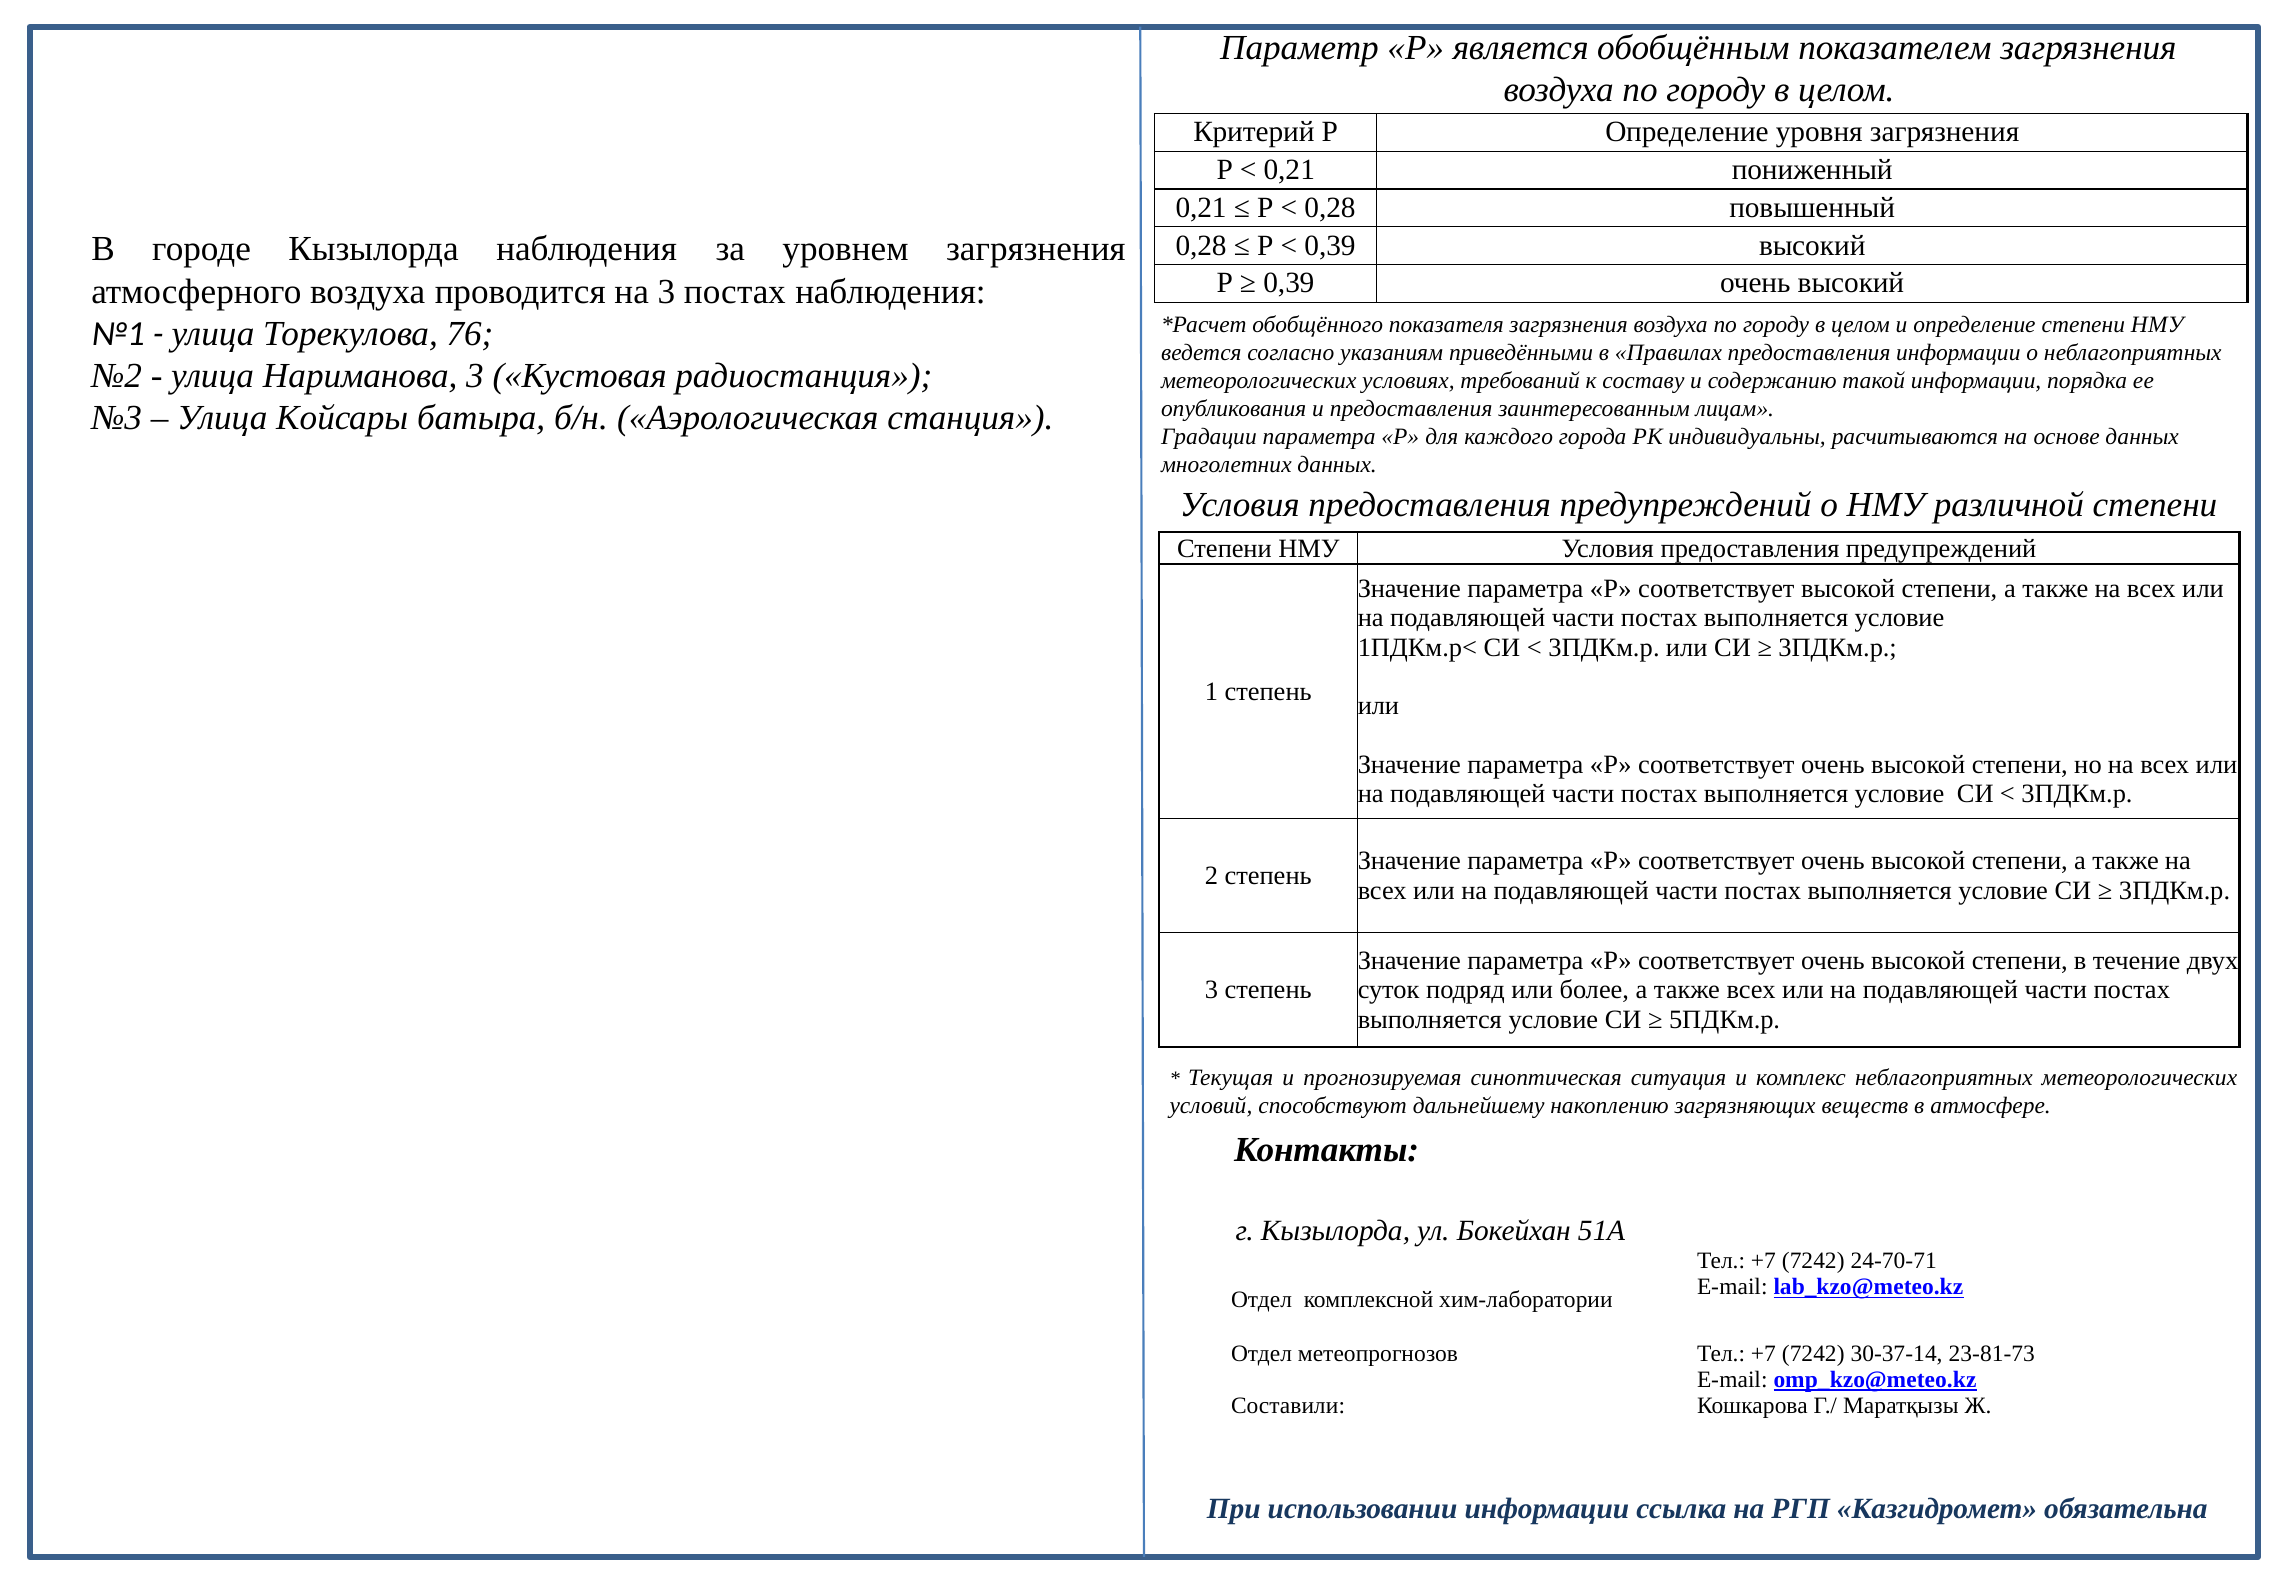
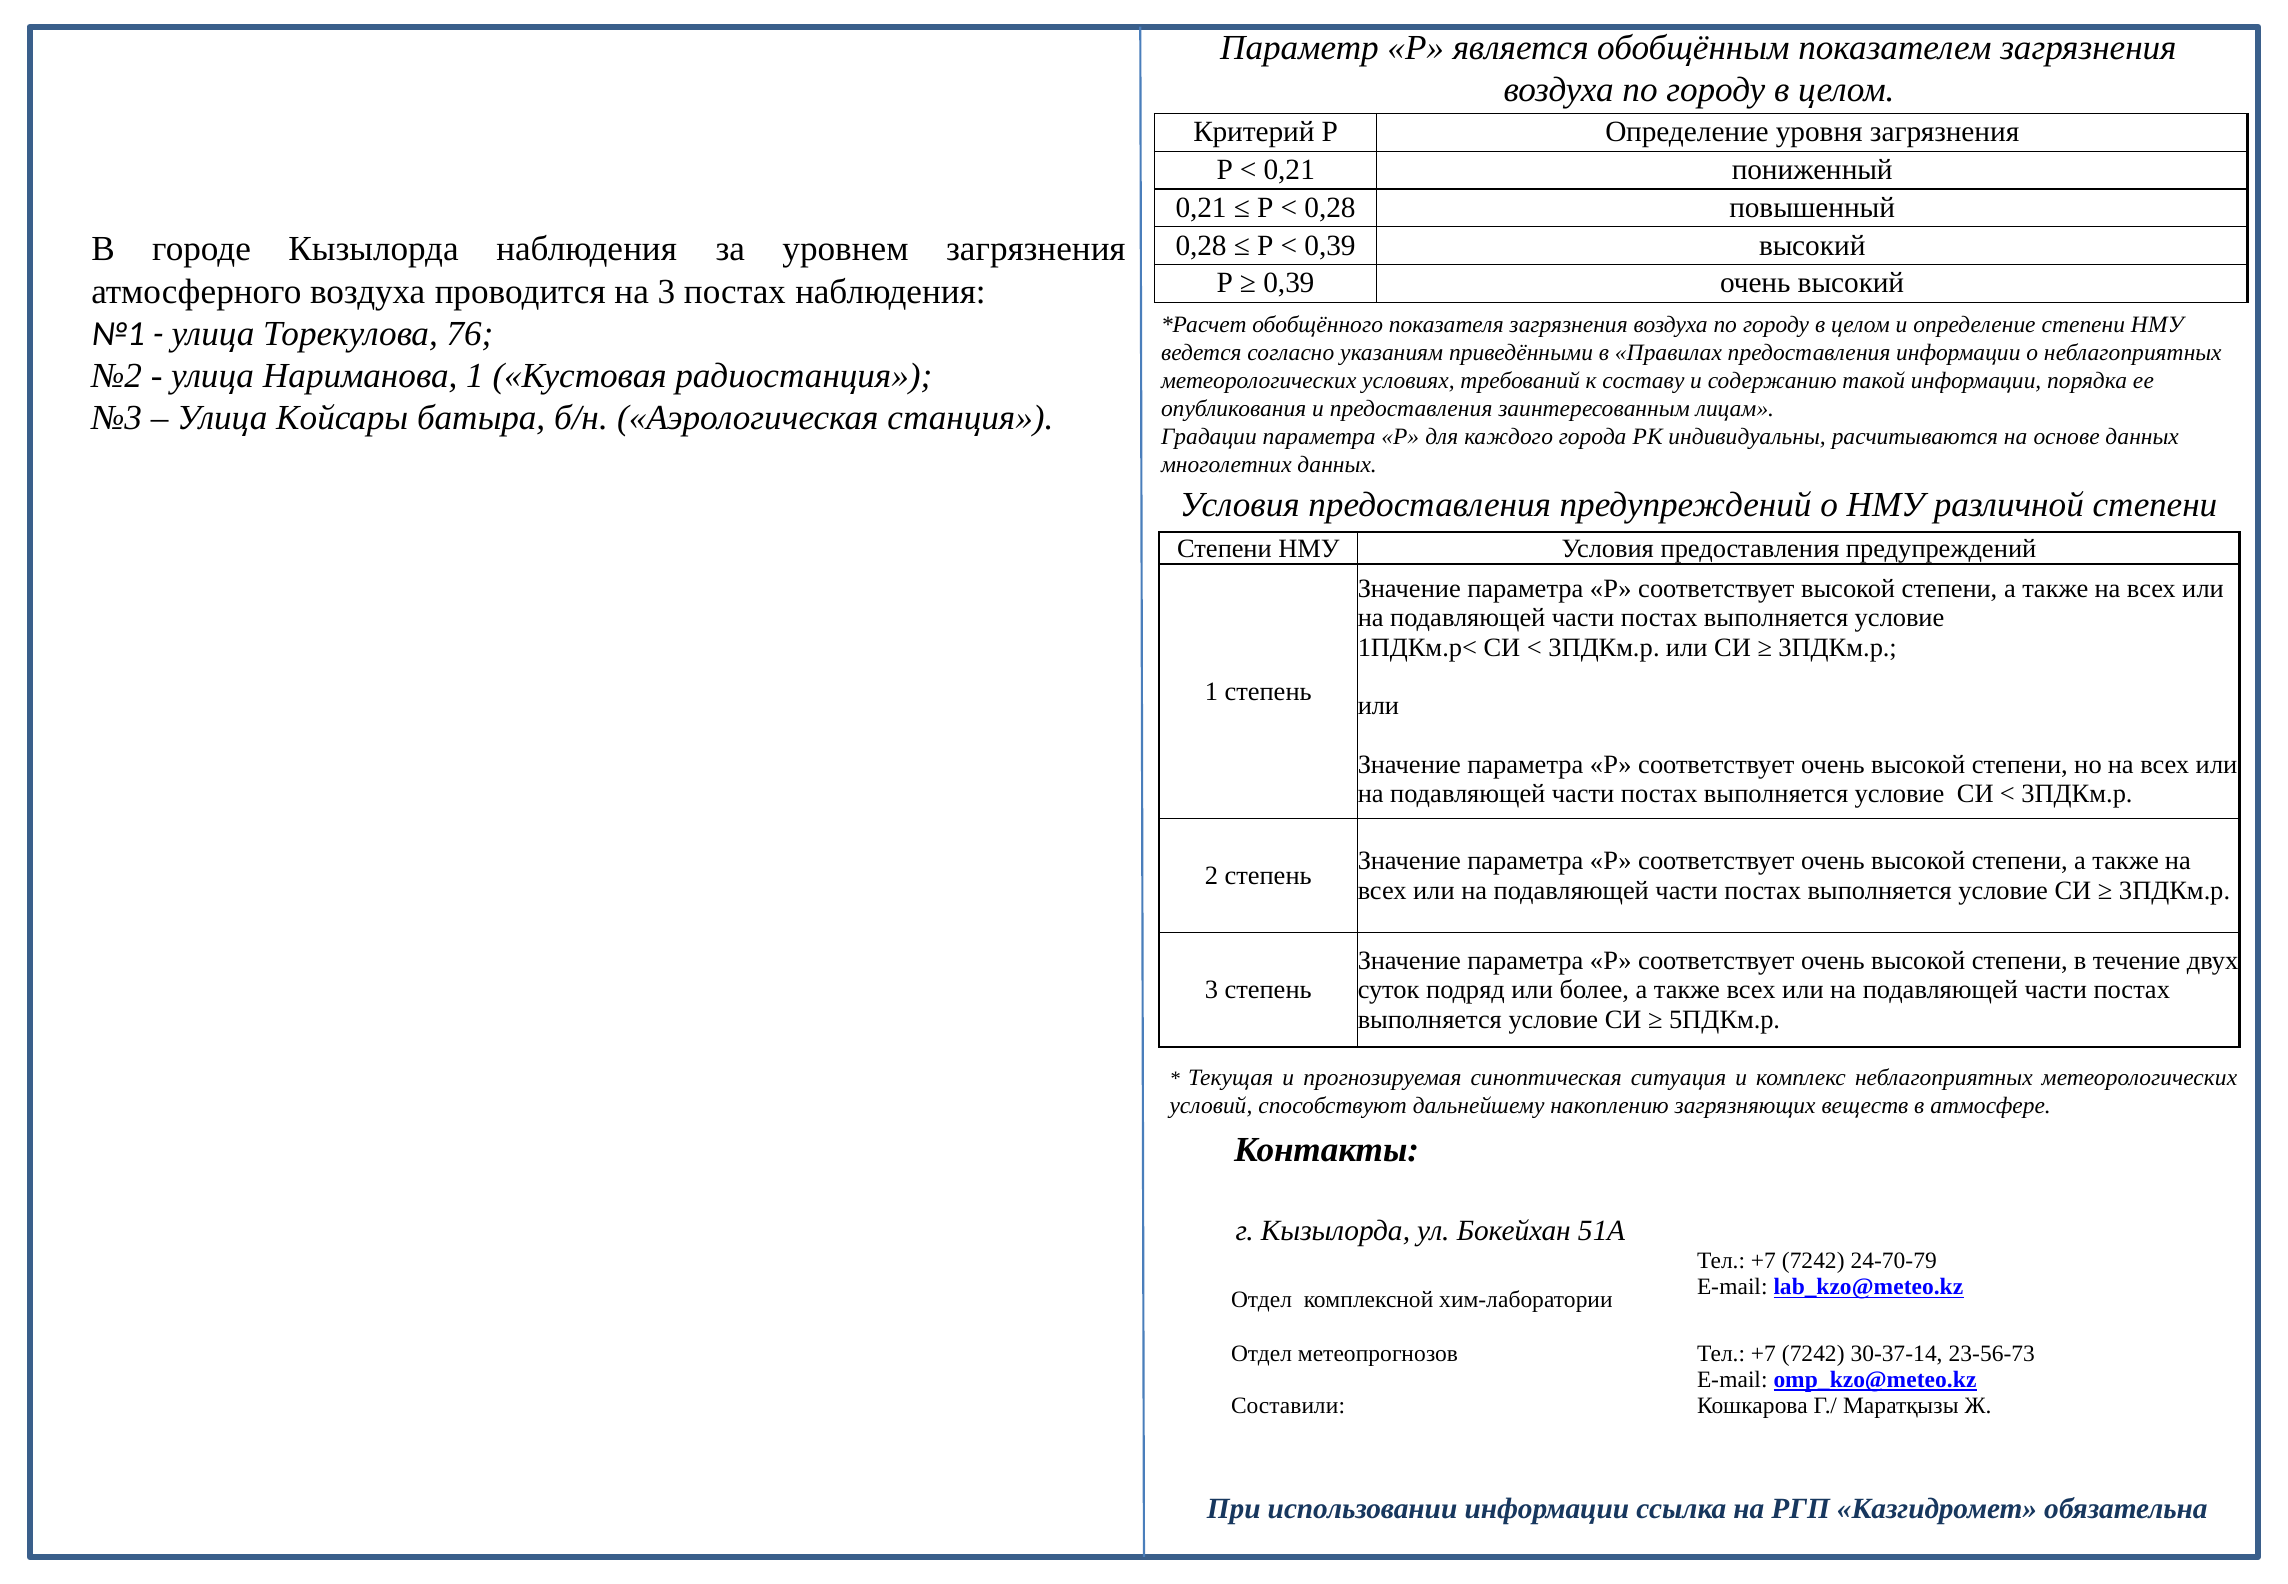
Нариманова 3: 3 -> 1
24-70-71: 24-70-71 -> 24-70-79
23-81-73: 23-81-73 -> 23-56-73
